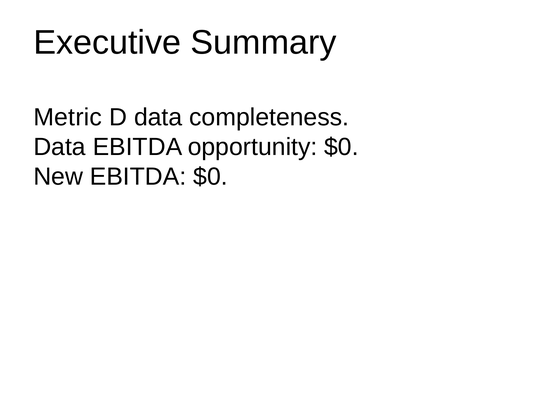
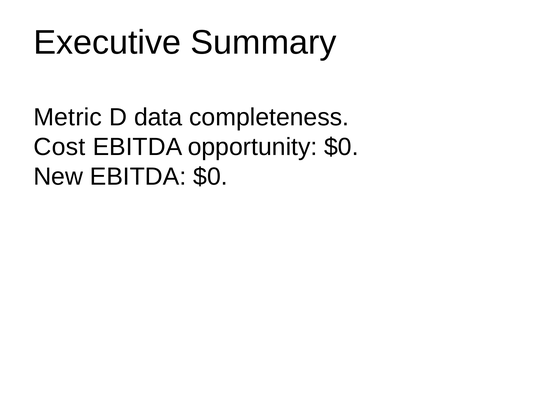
Data at (60, 147): Data -> Cost
